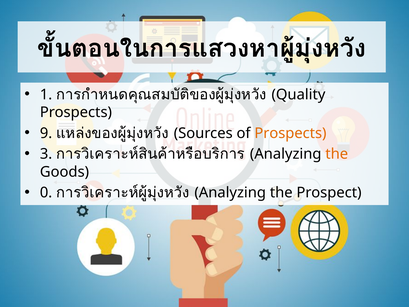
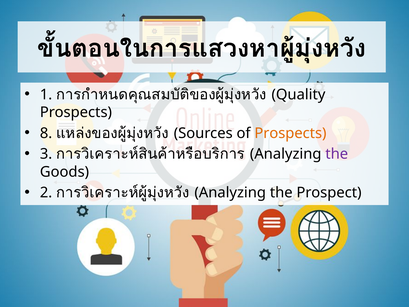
9: 9 -> 8
the at (337, 154) colour: orange -> purple
0: 0 -> 2
